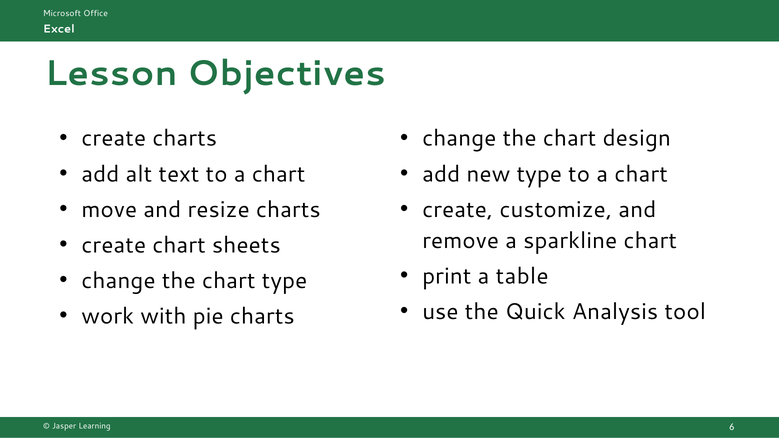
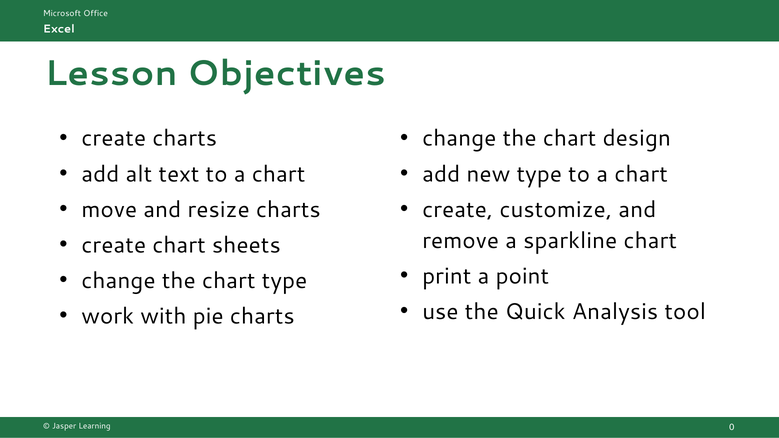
table: table -> point
6: 6 -> 0
